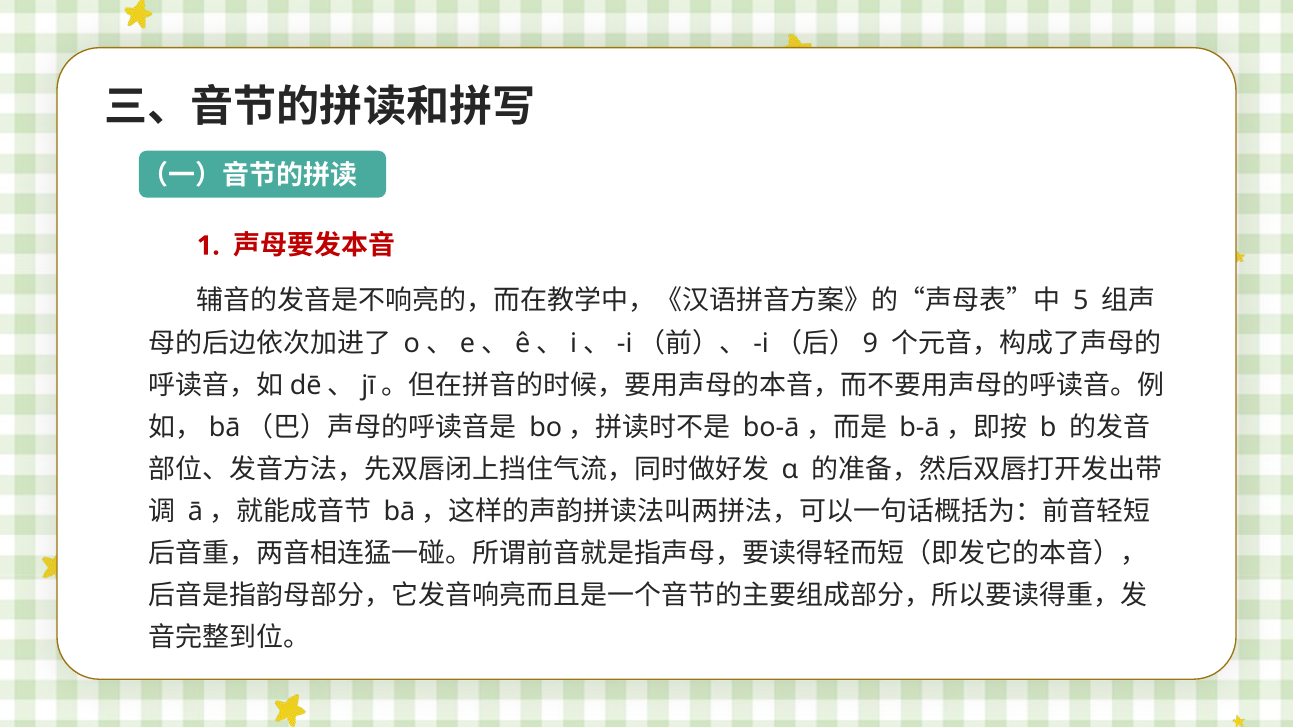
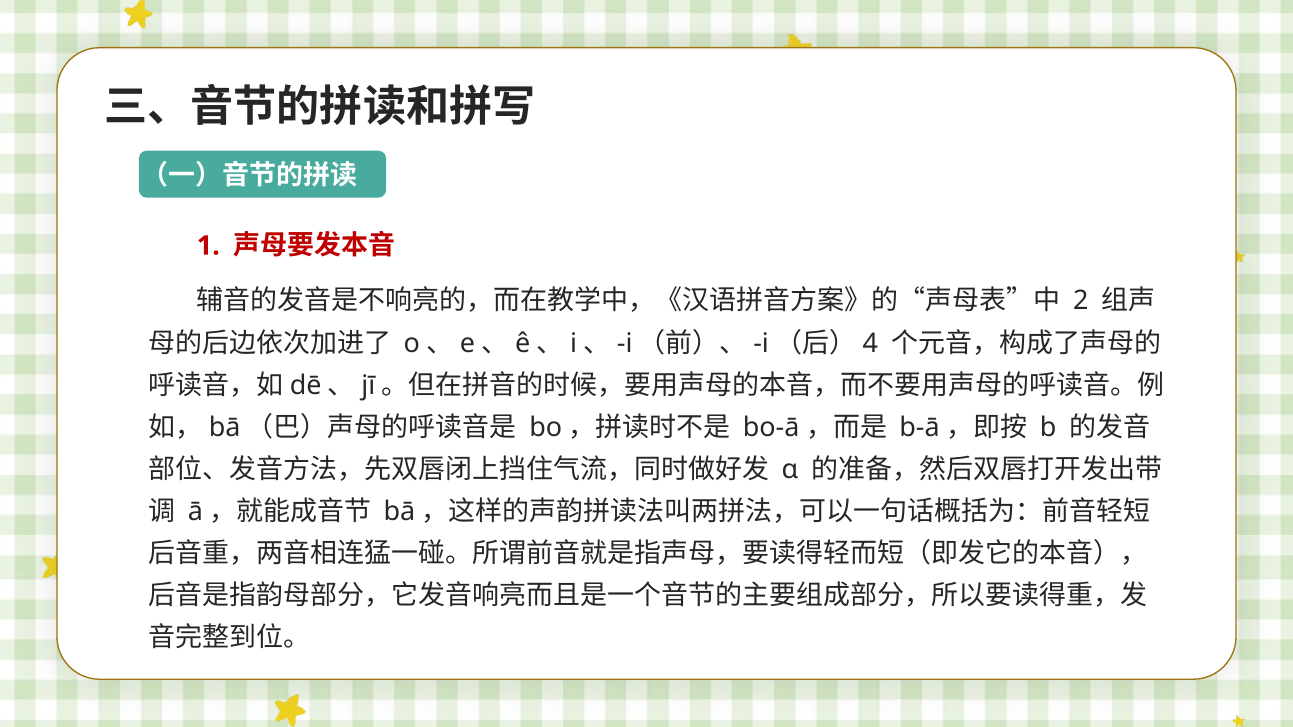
5: 5 -> 2
9: 9 -> 4
